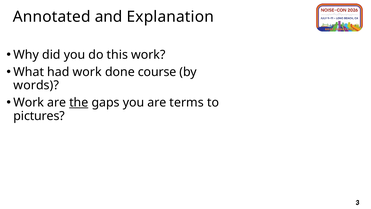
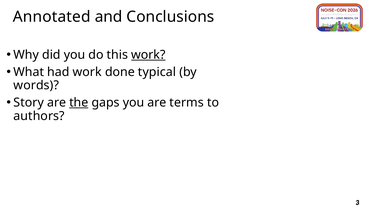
Explanation: Explanation -> Conclusions
work at (148, 55) underline: none -> present
course: course -> typical
Work at (29, 102): Work -> Story
pictures: pictures -> authors
